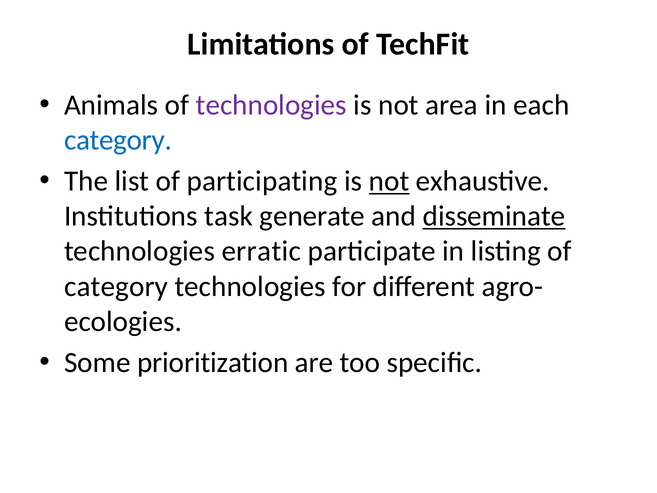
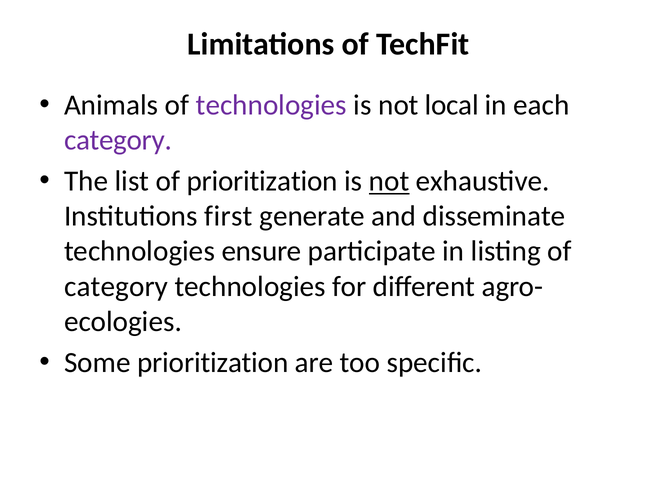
area: area -> local
category at (118, 140) colour: blue -> purple
of participating: participating -> prioritization
task: task -> first
disseminate underline: present -> none
erratic: erratic -> ensure
